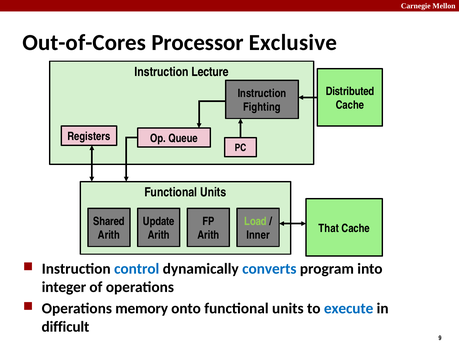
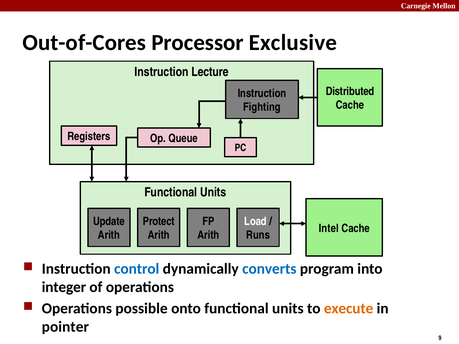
Shared: Shared -> Update
Update: Update -> Protect
Load colour: light green -> white
That: That -> Intel
Inner: Inner -> Runs
memory: memory -> possible
execute colour: blue -> orange
difficult: difficult -> pointer
